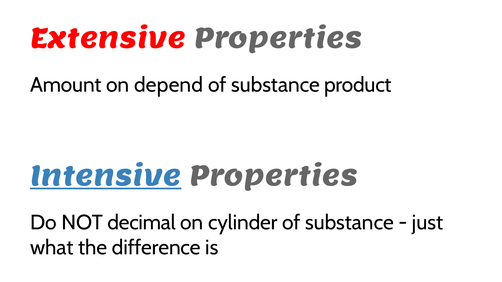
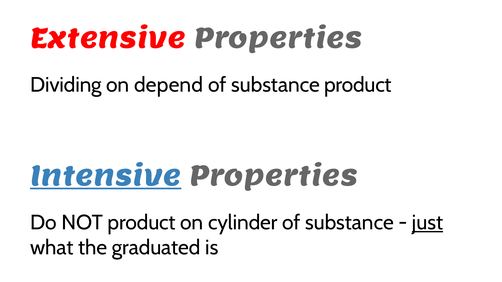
Amount: Amount -> Dividing
NOT decimal: decimal -> product
just underline: none -> present
difference: difference -> graduated
